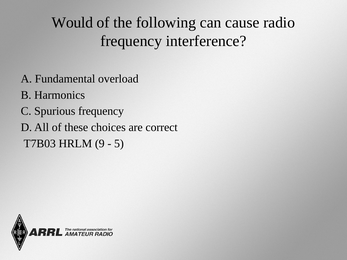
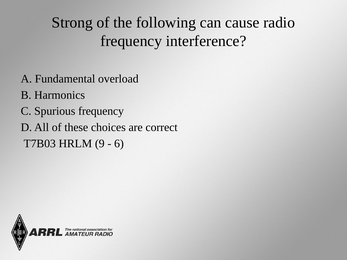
Would: Would -> Strong
5: 5 -> 6
